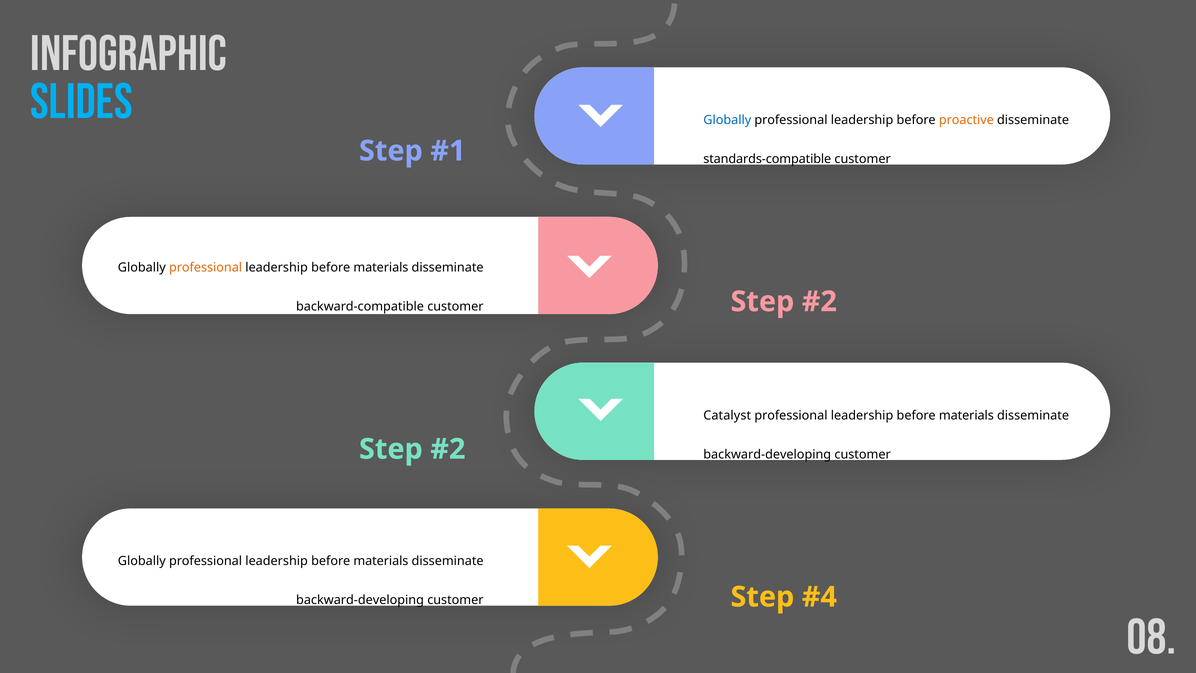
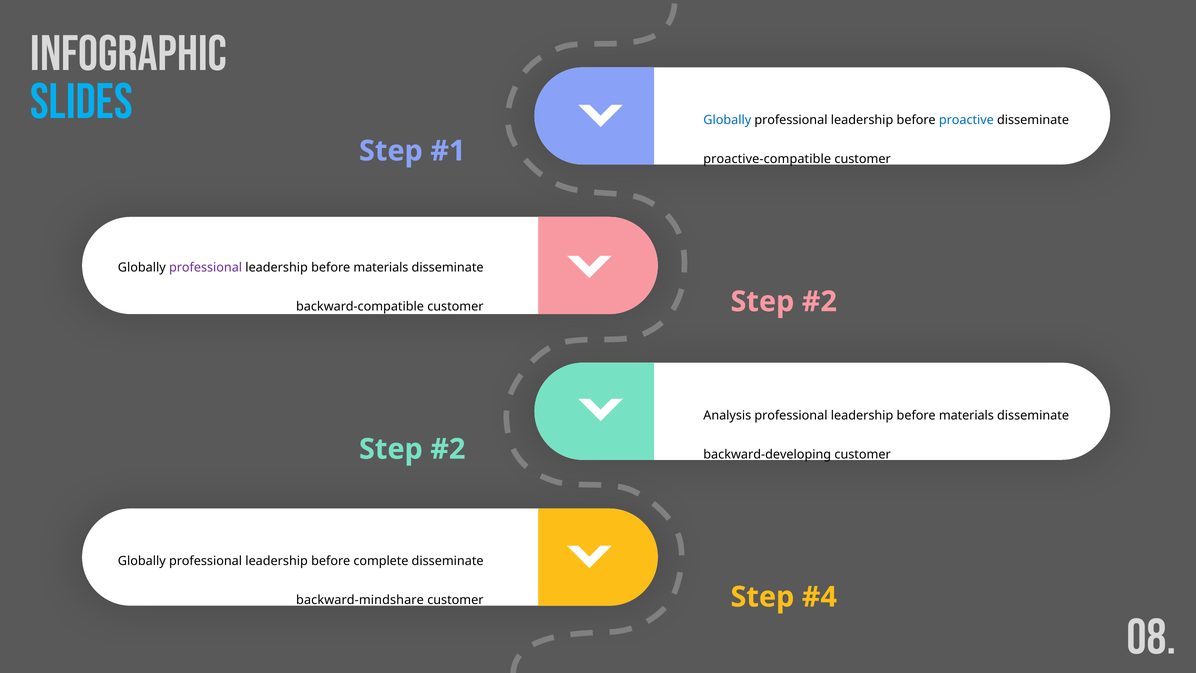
proactive colour: orange -> blue
standards-compatible: standards-compatible -> proactive-compatible
professional at (206, 267) colour: orange -> purple
Catalyst: Catalyst -> Analysis
materials at (381, 561): materials -> complete
backward-developing at (360, 600): backward-developing -> backward-mindshare
